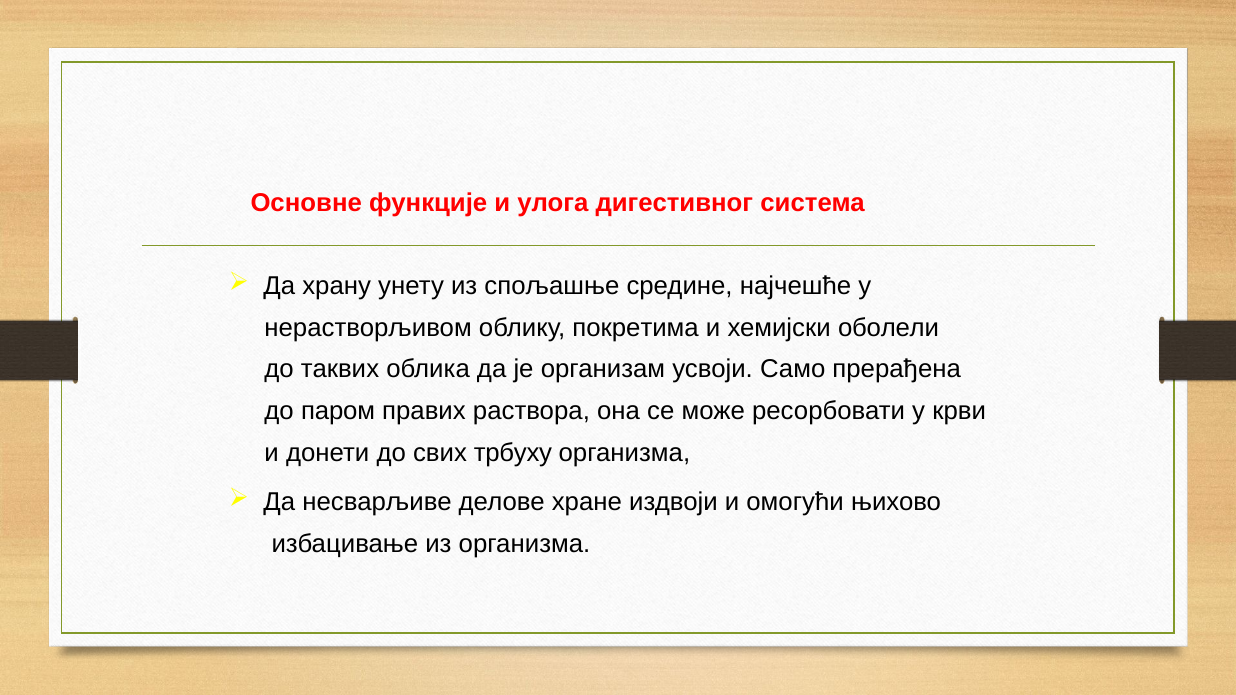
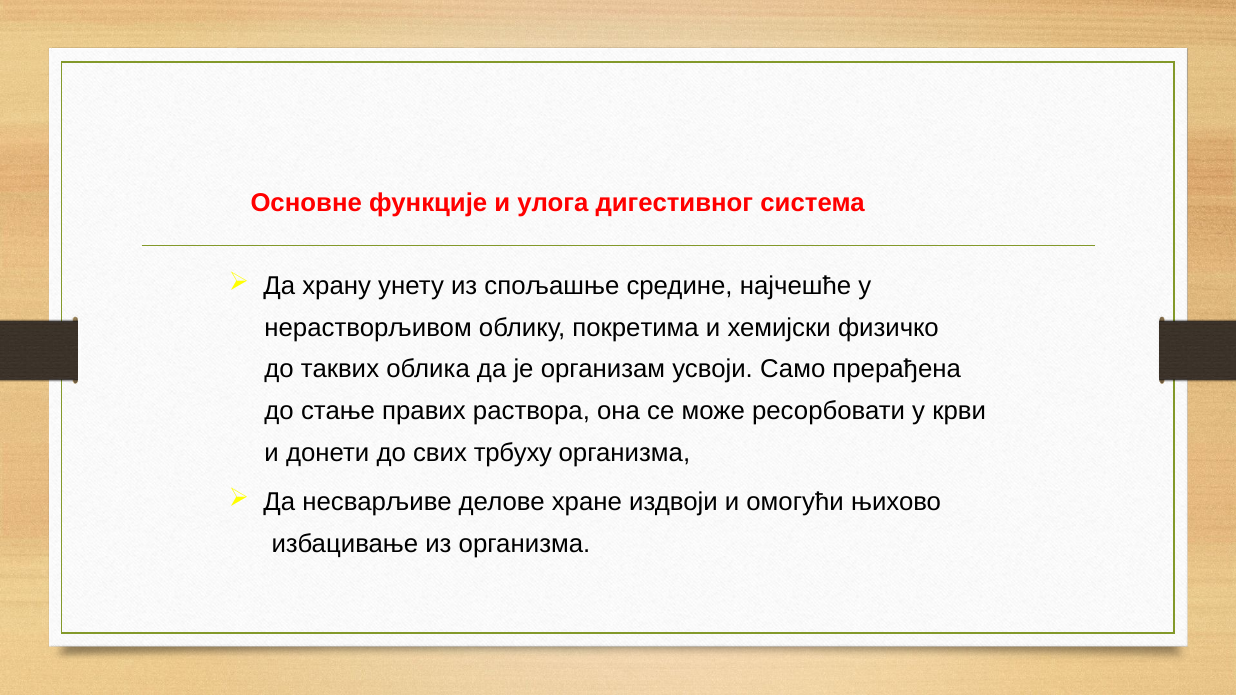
оболели: оболели -> физичко
паром: паром -> стање
